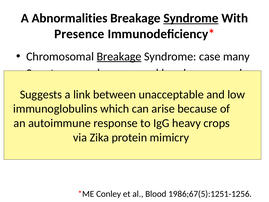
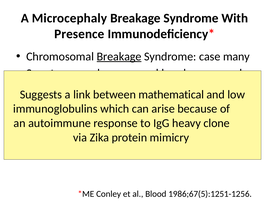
A Abnormalities: Abnormalities -> Microcephaly
Syndrome at (191, 18) underline: present -> none
unacceptable: unacceptable -> mathematical
crops: crops -> clone
